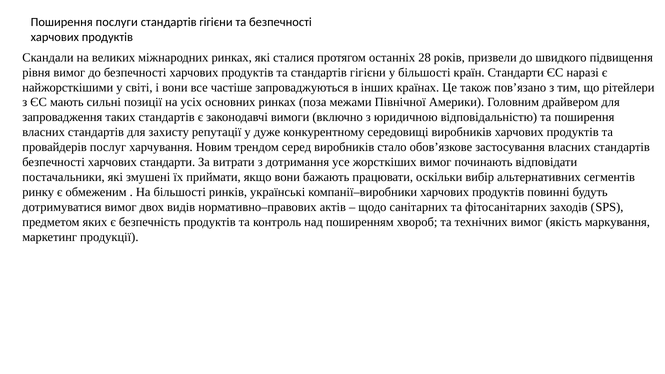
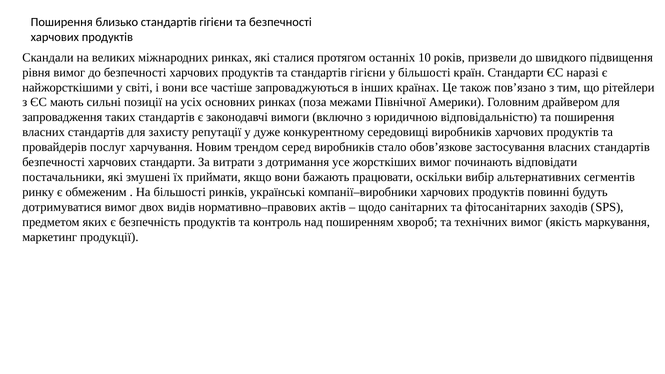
послуги: послуги -> близько
28: 28 -> 10
